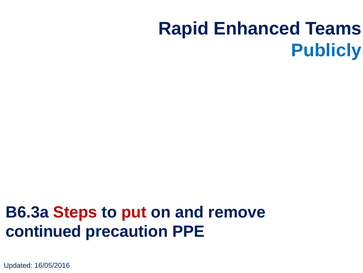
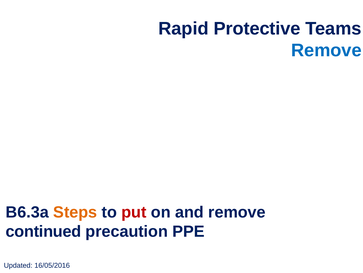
Enhanced: Enhanced -> Protective
Publicly at (326, 50): Publicly -> Remove
Steps colour: red -> orange
